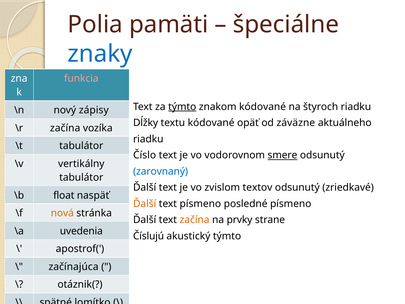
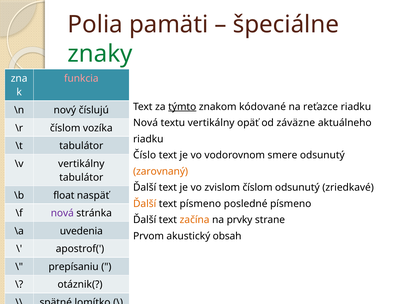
znaky colour: blue -> green
štyroch: štyroch -> reťazce
zápisy: zápisy -> číslujú
Dĺžky at (146, 123): Dĺžky -> Nová
textu kódované: kódované -> vertikálny
\r začína: začína -> číslom
smere underline: present -> none
zarovnaný colour: blue -> orange
zvislom textov: textov -> číslom
nová at (62, 213) colour: orange -> purple
Číslujú: Číslujú -> Prvom
akustický týmto: týmto -> obsah
začínajúca: začínajúca -> prepísaniu
